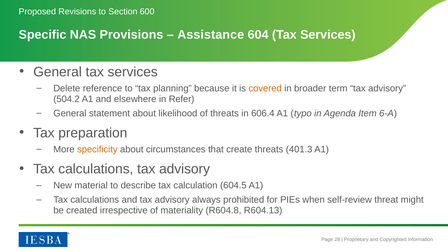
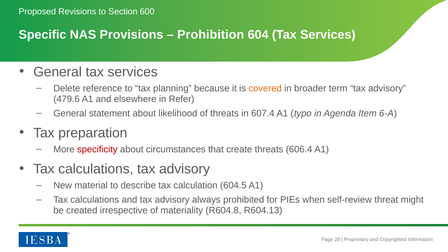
Assistance: Assistance -> Prohibition
504.2: 504.2 -> 479.6
606.4: 606.4 -> 607.4
specificity colour: orange -> red
401.3: 401.3 -> 606.4
